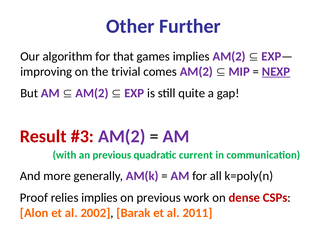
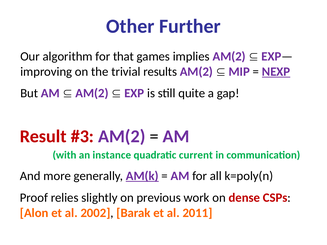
comes: comes -> results
an previous: previous -> instance
AM(k underline: none -> present
relies implies: implies -> slightly
